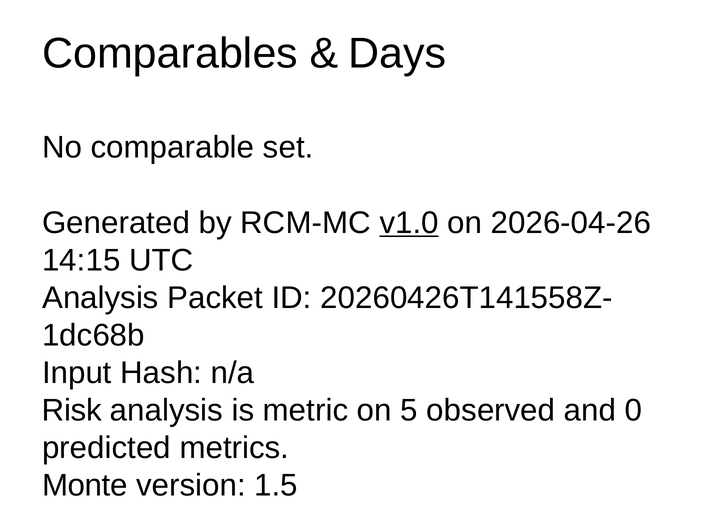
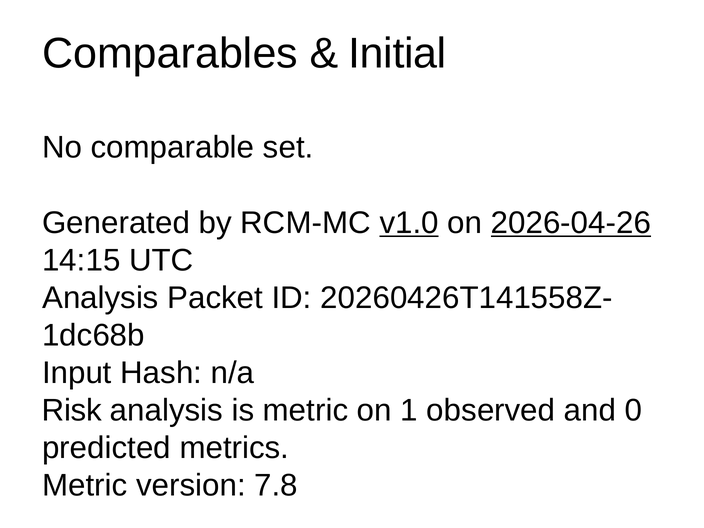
Days: Days -> Initial
2026-04-26 underline: none -> present
5: 5 -> 1
Monte at (85, 486): Monte -> Metric
1.5: 1.5 -> 7.8
